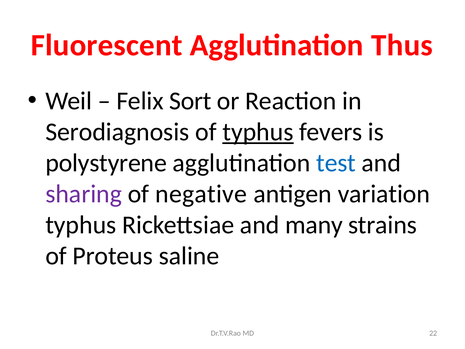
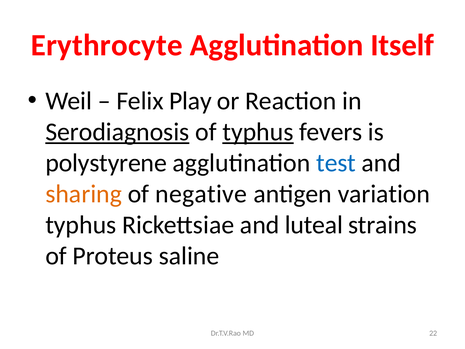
Fluorescent: Fluorescent -> Erythrocyte
Thus: Thus -> Itself
Sort: Sort -> Play
Serodiagnosis underline: none -> present
sharing colour: purple -> orange
many: many -> luteal
